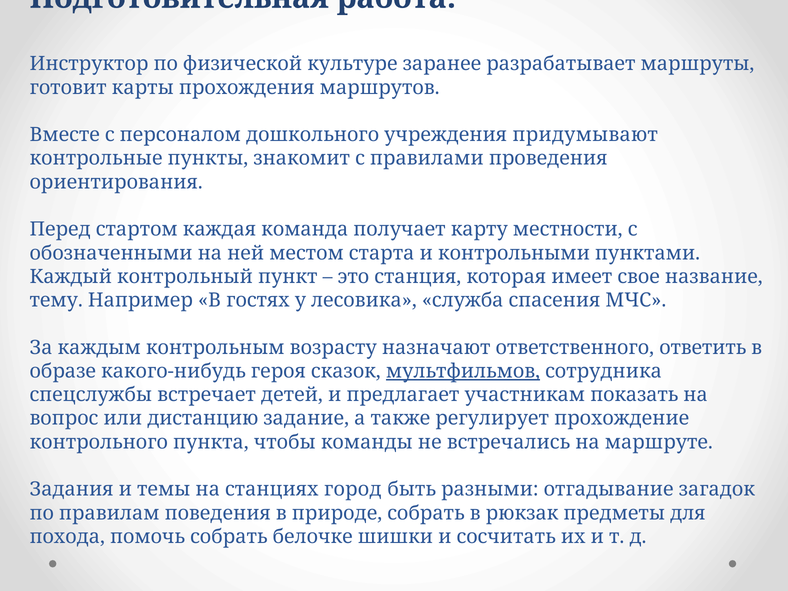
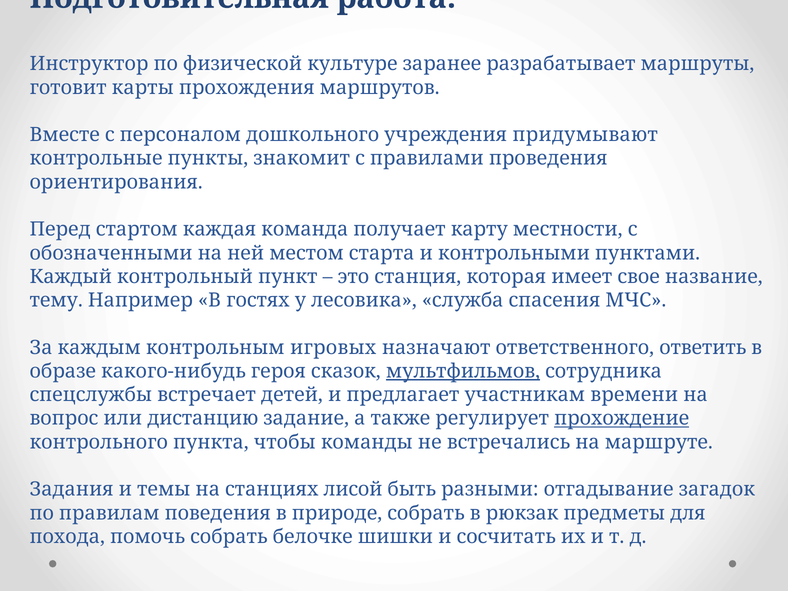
возрасту: возрасту -> игровых
показать: показать -> времени
прохождение underline: none -> present
город: город -> лисой
